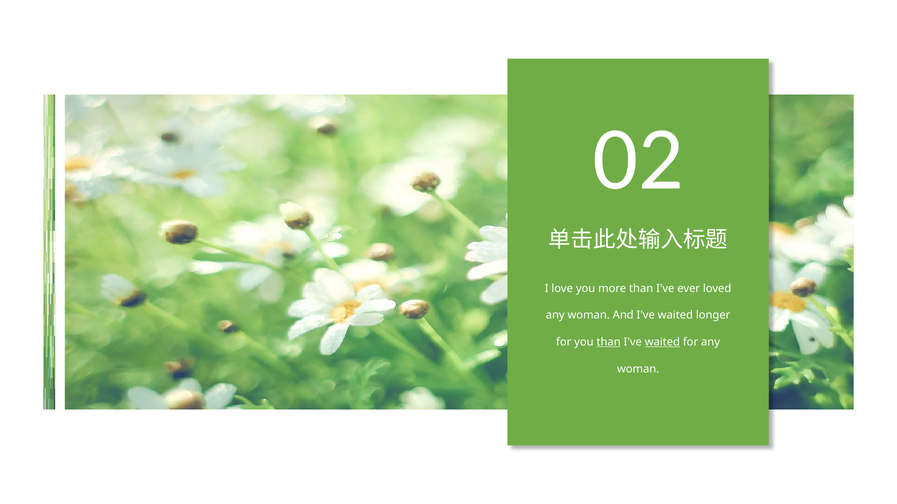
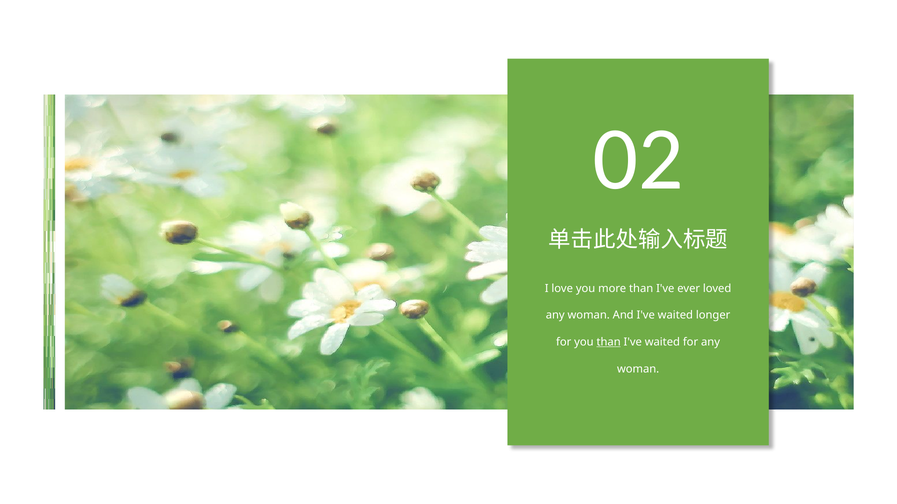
waited at (662, 342) underline: present -> none
